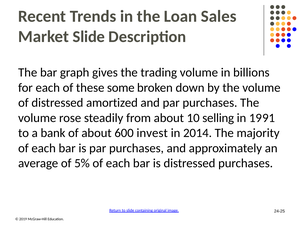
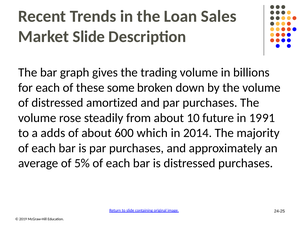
selling: selling -> future
bank: bank -> adds
invest: invest -> which
